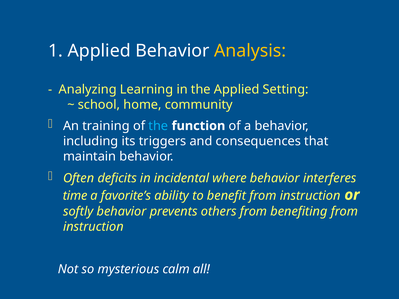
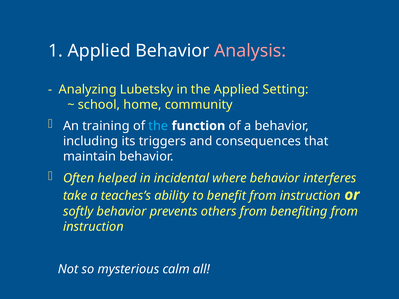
Analysis colour: yellow -> pink
Learning: Learning -> Lubetsky
deficits: deficits -> helped
time: time -> take
favorite’s: favorite’s -> teaches’s
